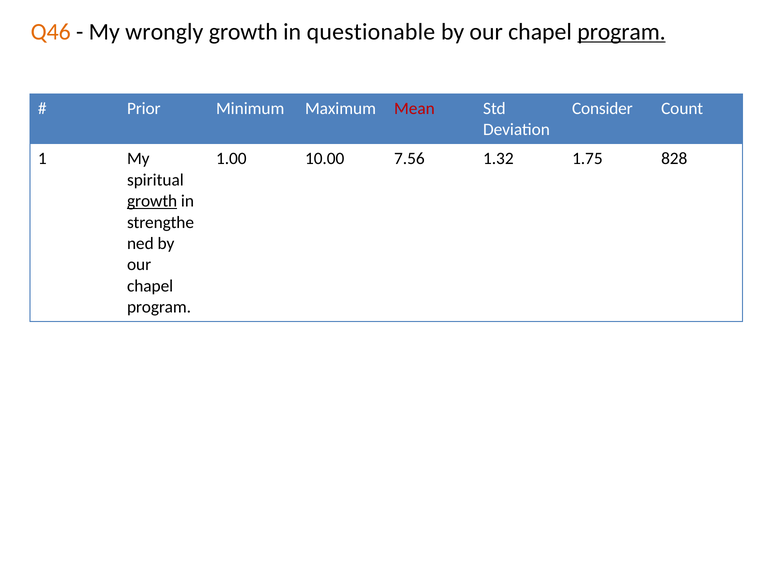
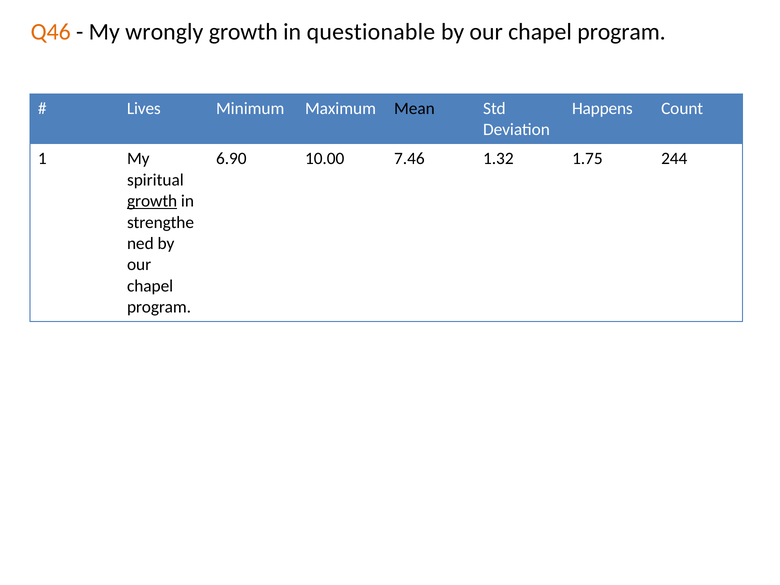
program at (621, 32) underline: present -> none
Prior: Prior -> Lives
Mean colour: red -> black
Consider: Consider -> Happens
1.00: 1.00 -> 6.90
7.56: 7.56 -> 7.46
828: 828 -> 244
